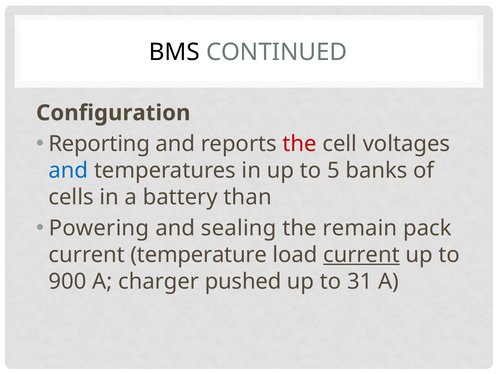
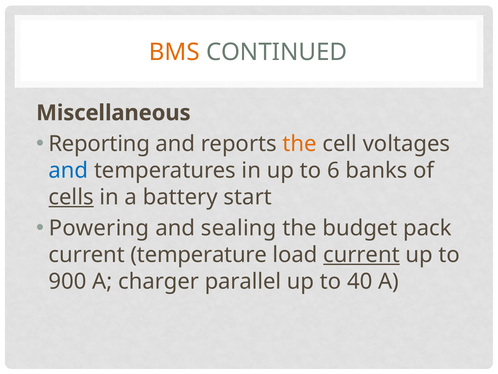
BMS colour: black -> orange
Configuration: Configuration -> Miscellaneous
the at (300, 144) colour: red -> orange
5: 5 -> 6
cells underline: none -> present
than: than -> start
remain: remain -> budget
pushed: pushed -> parallel
31: 31 -> 40
